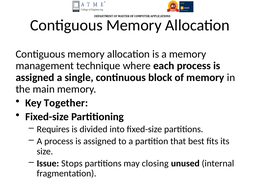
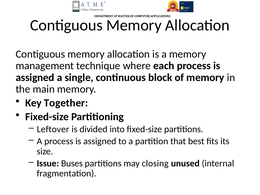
Requires: Requires -> Leftover
Stops: Stops -> Buses
